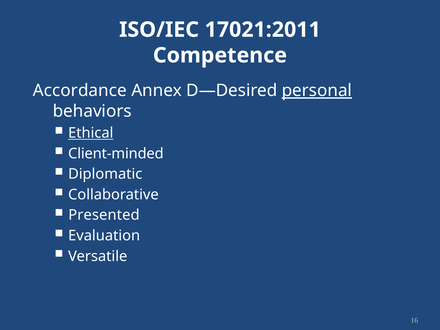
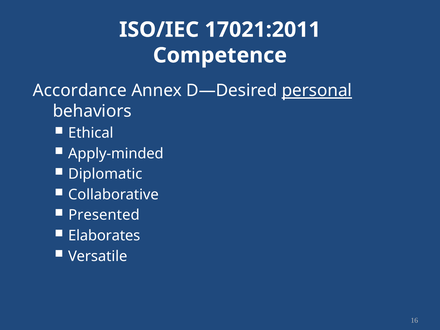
Ethical underline: present -> none
Client-minded: Client-minded -> Apply-minded
Evaluation: Evaluation -> Elaborates
